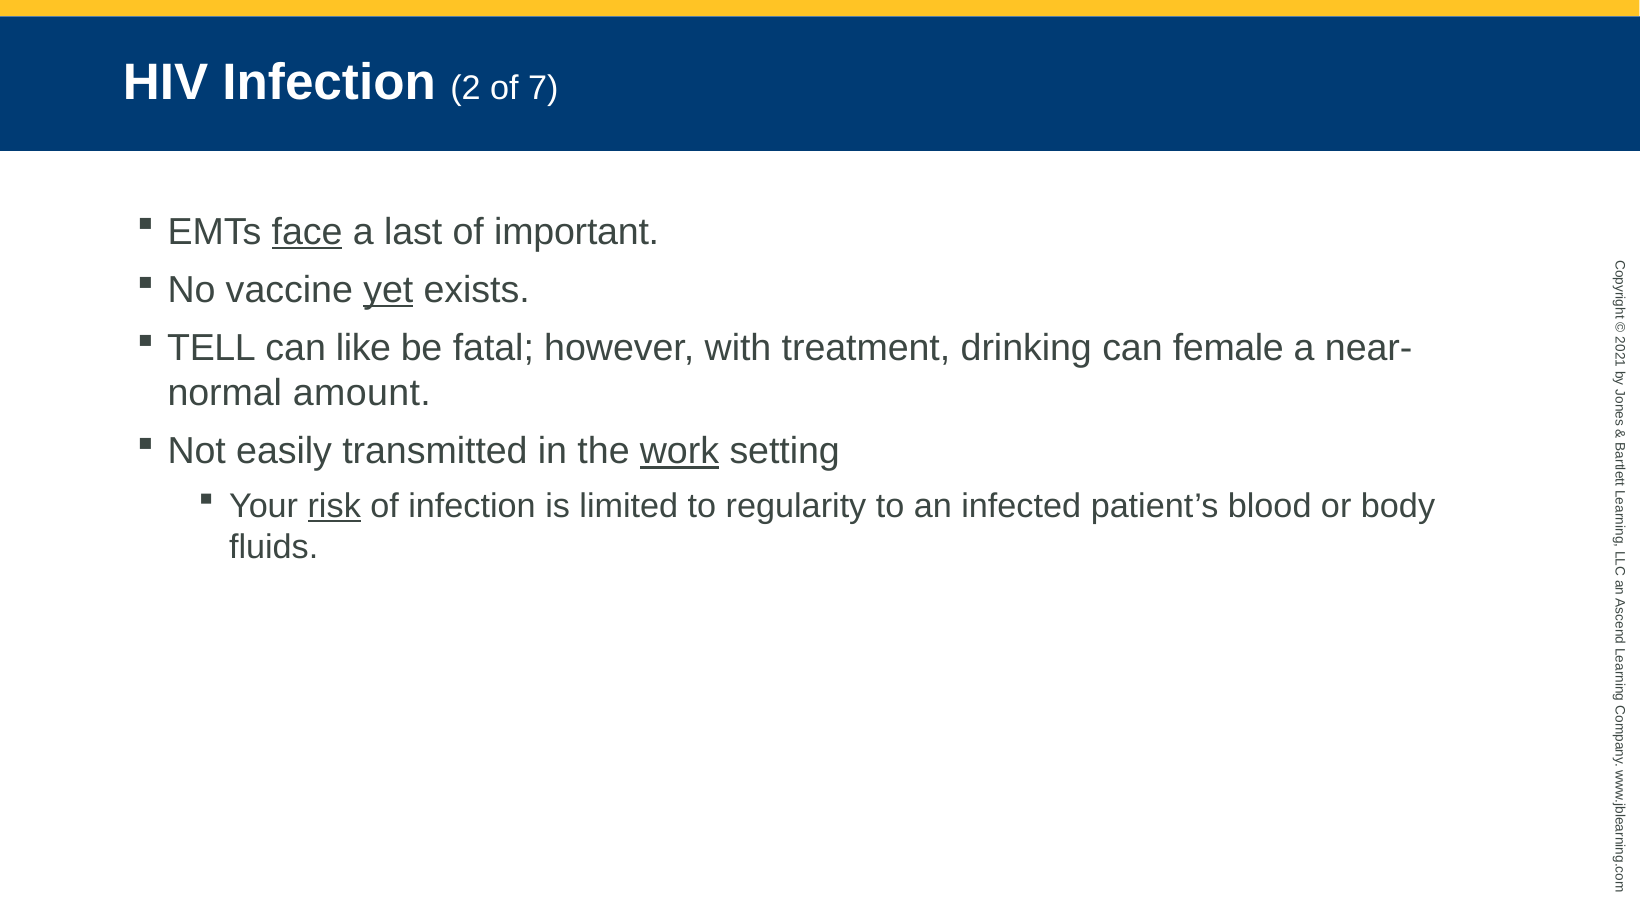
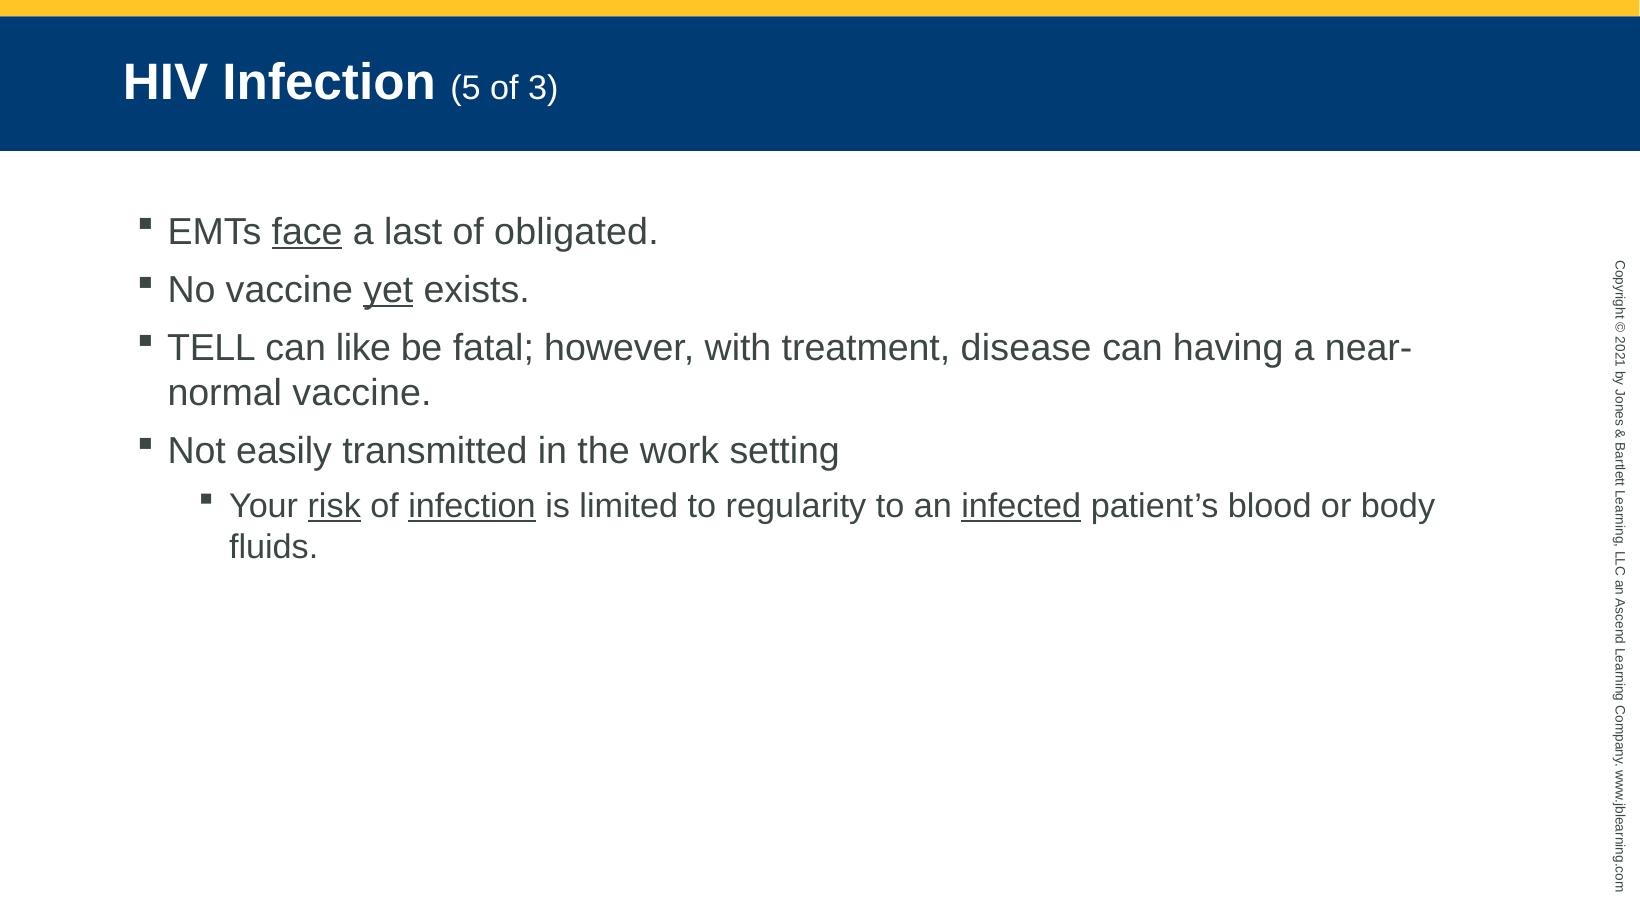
Infection 2: 2 -> 5
7: 7 -> 3
important: important -> obligated
drinking: drinking -> disease
female: female -> having
amount at (362, 393): amount -> vaccine
work underline: present -> none
infection at (472, 506) underline: none -> present
infected underline: none -> present
